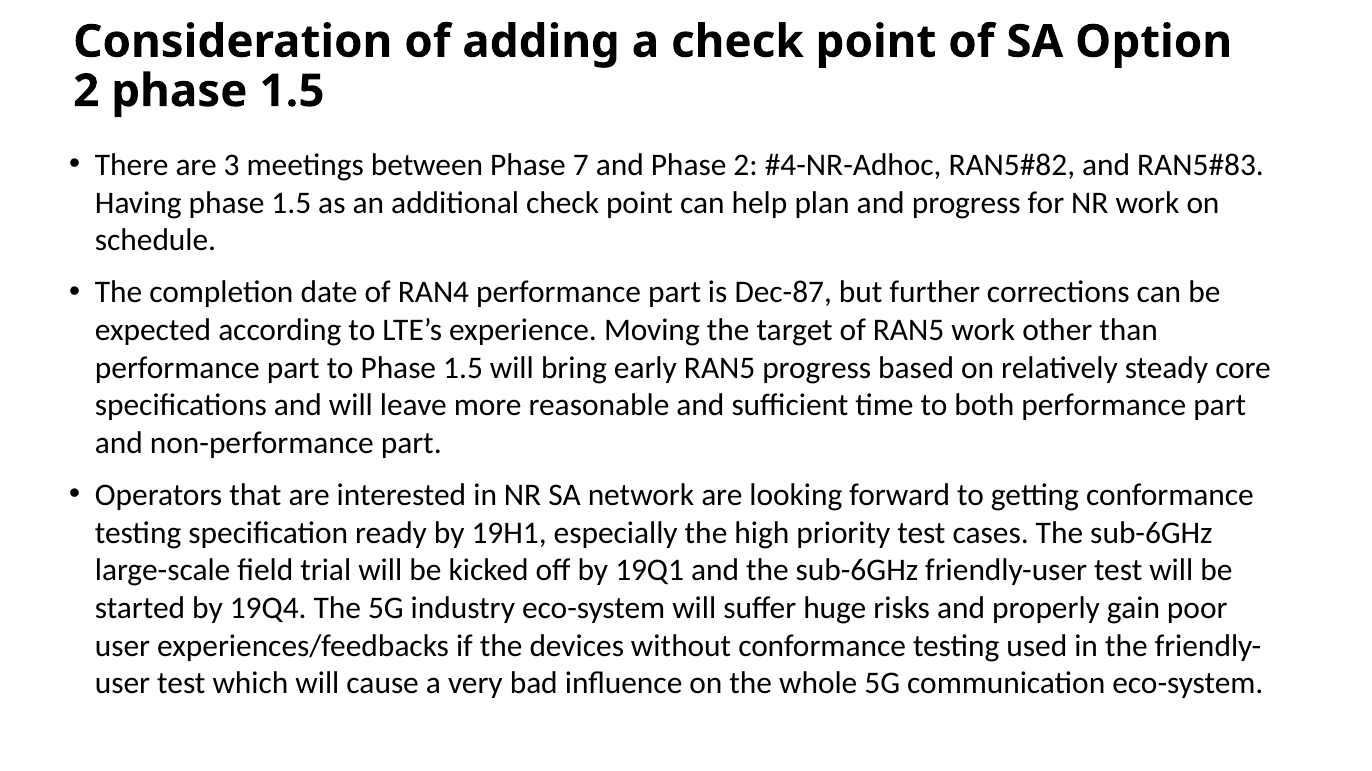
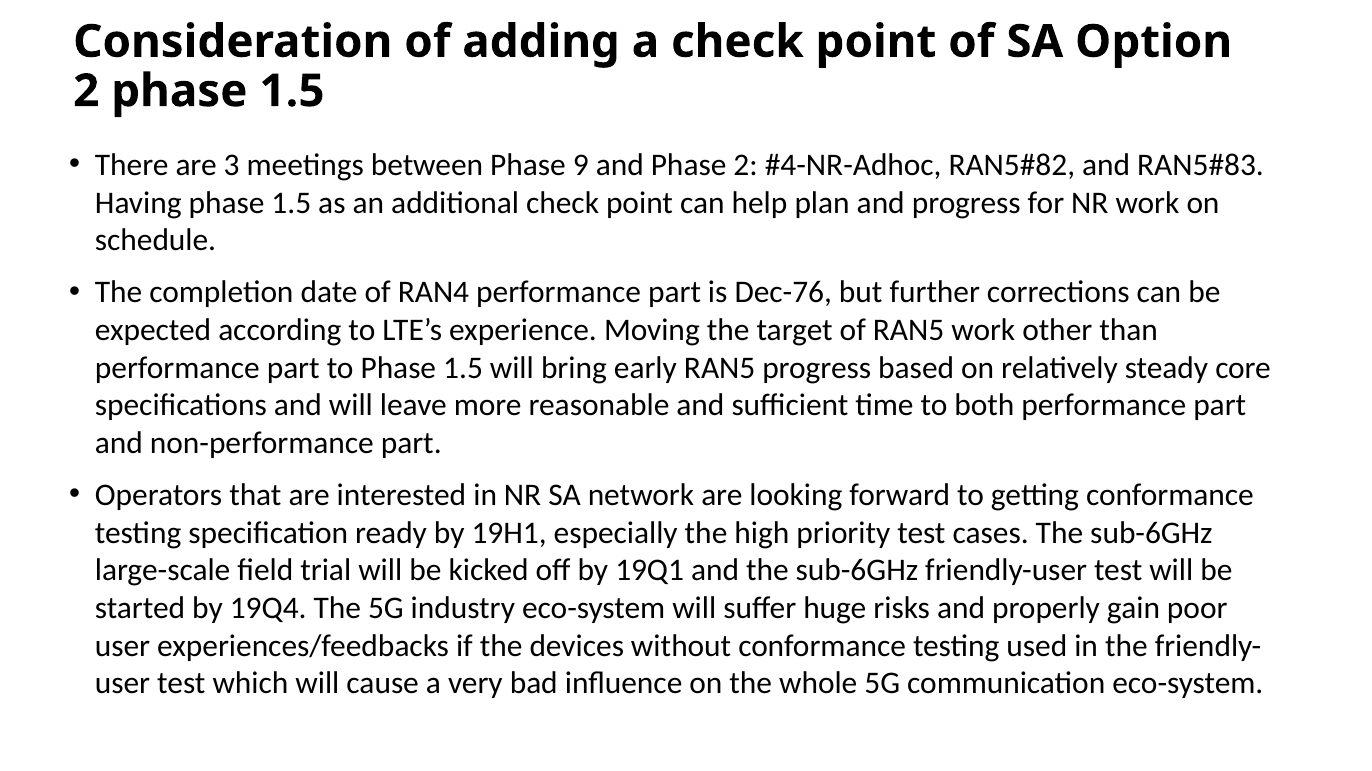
7: 7 -> 9
Dec-87: Dec-87 -> Dec-76
